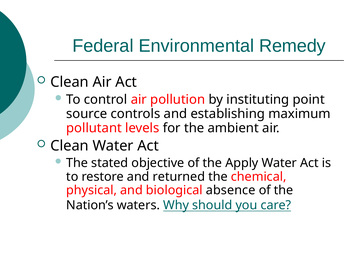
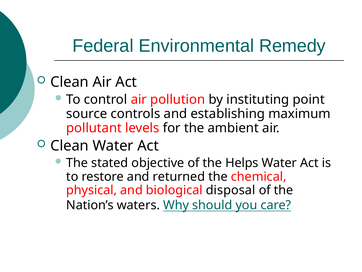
Apply: Apply -> Helps
absence: absence -> disposal
